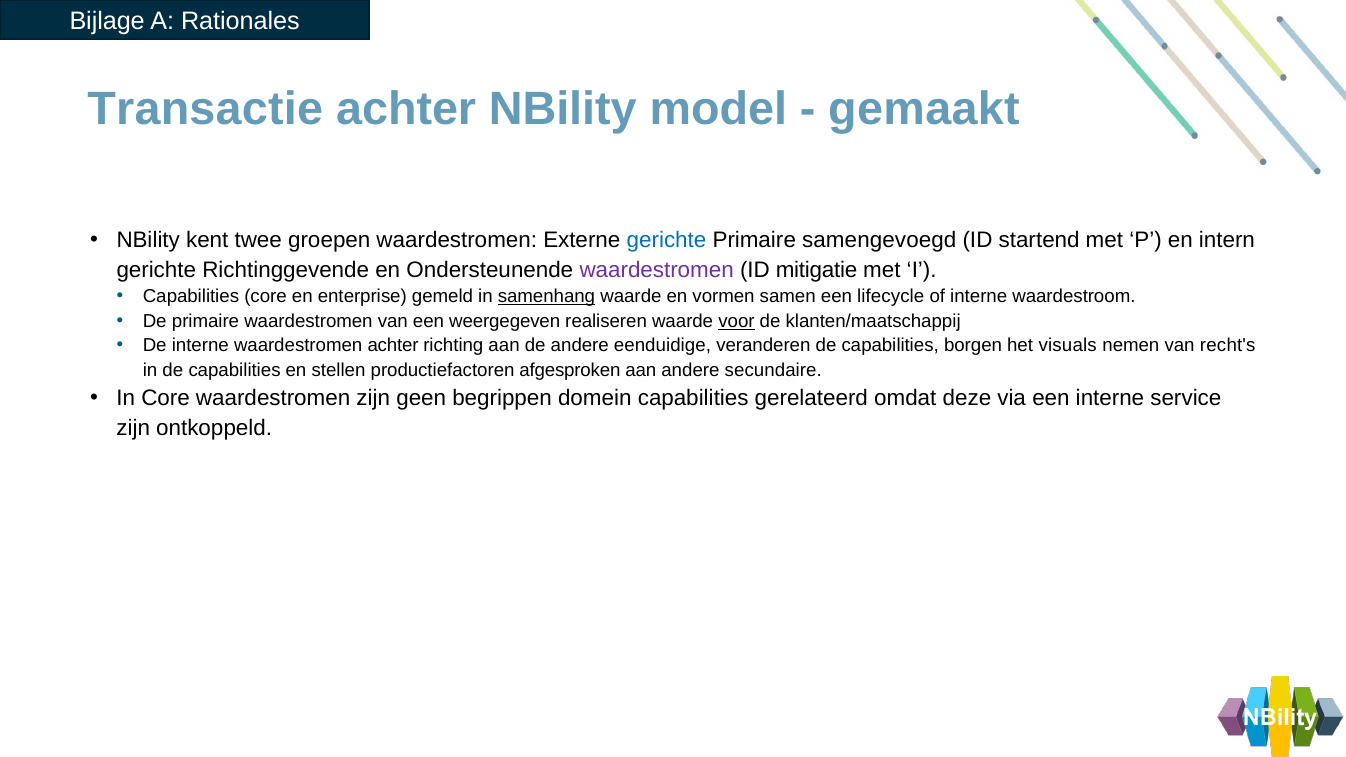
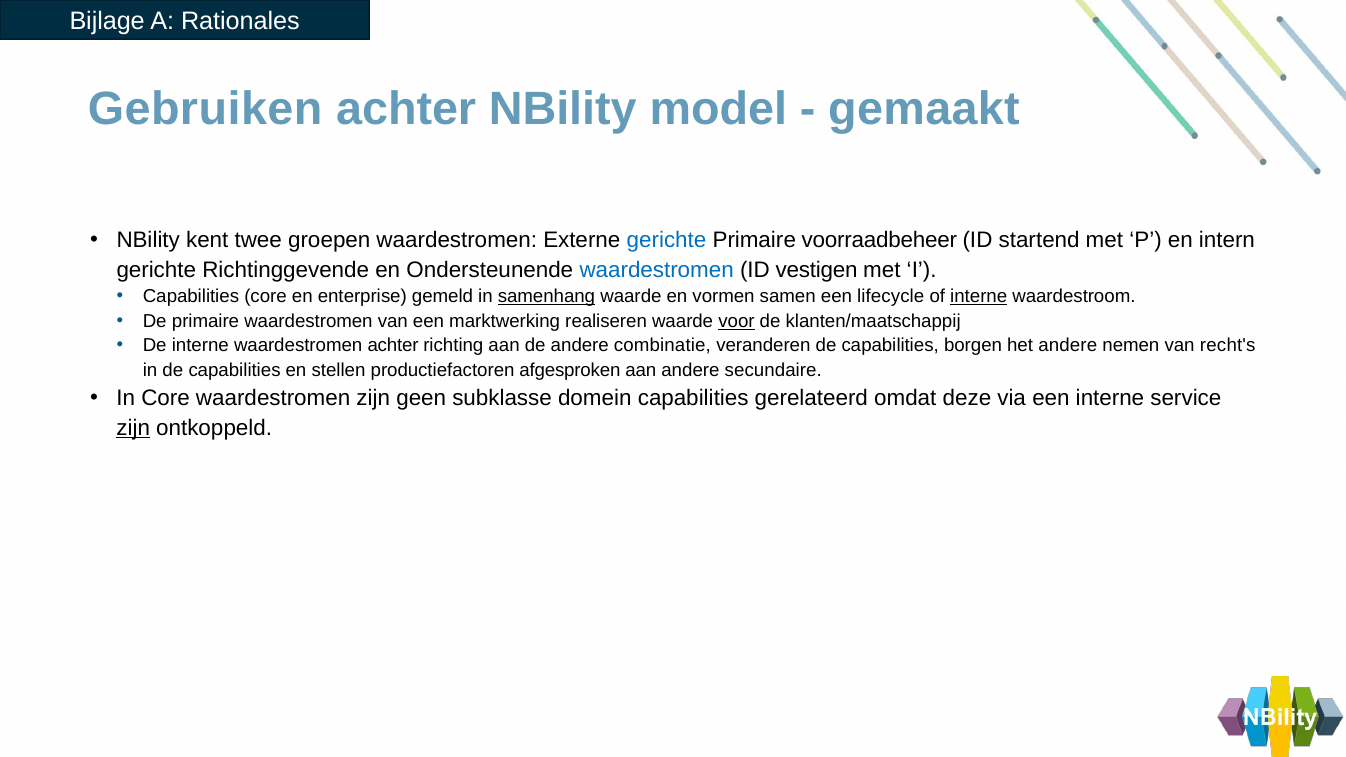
Transactie: Transactie -> Gebruiken
samengevoegd: samengevoegd -> voorraadbeheer
waardestromen at (657, 270) colour: purple -> blue
mitigatie: mitigatie -> vestigen
interne at (979, 296) underline: none -> present
weergegeven: weergegeven -> marktwerking
eenduidige: eenduidige -> combinatie
het visuals: visuals -> andere
begrippen: begrippen -> subklasse
zijn at (133, 428) underline: none -> present
